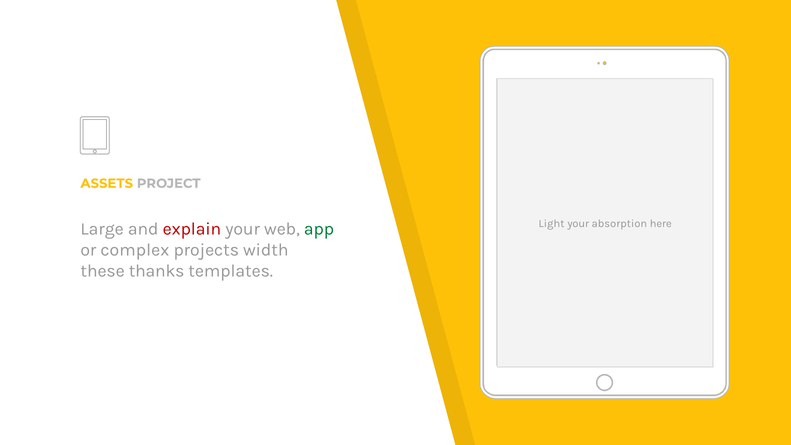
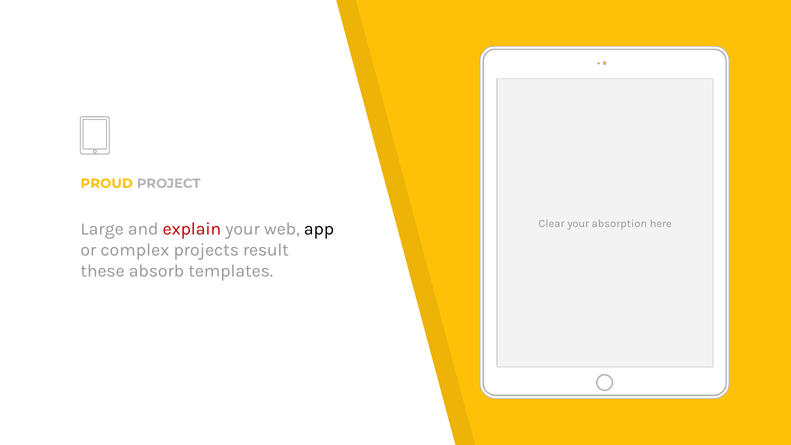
ASSETS: ASSETS -> PROUD
Light: Light -> Clear
app colour: green -> black
width: width -> result
thanks: thanks -> absorb
